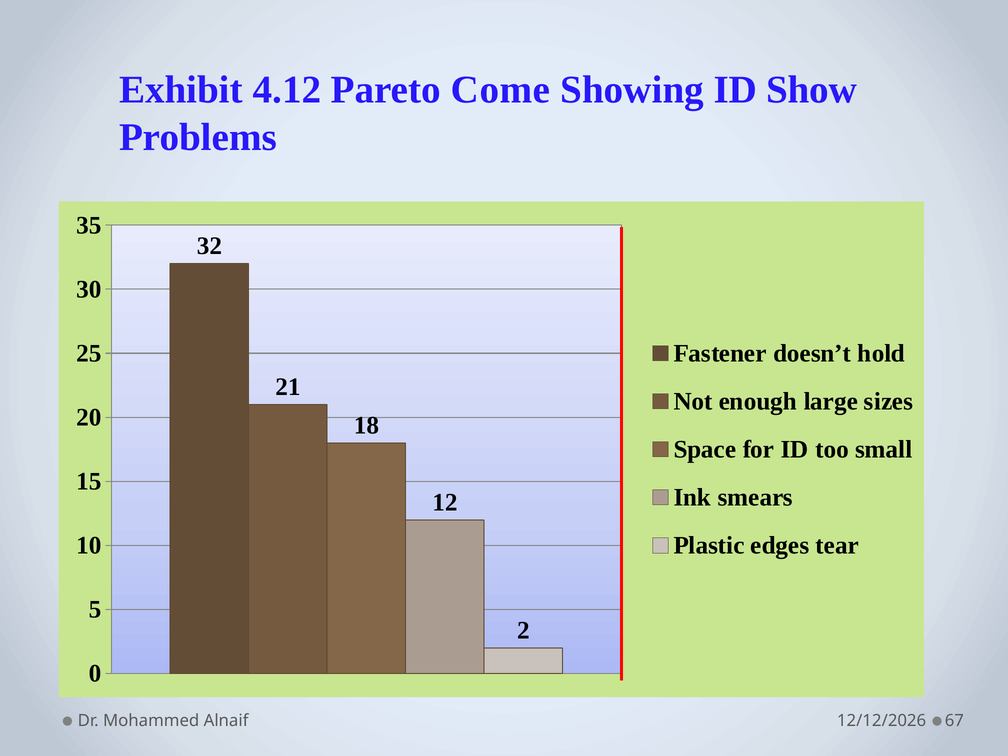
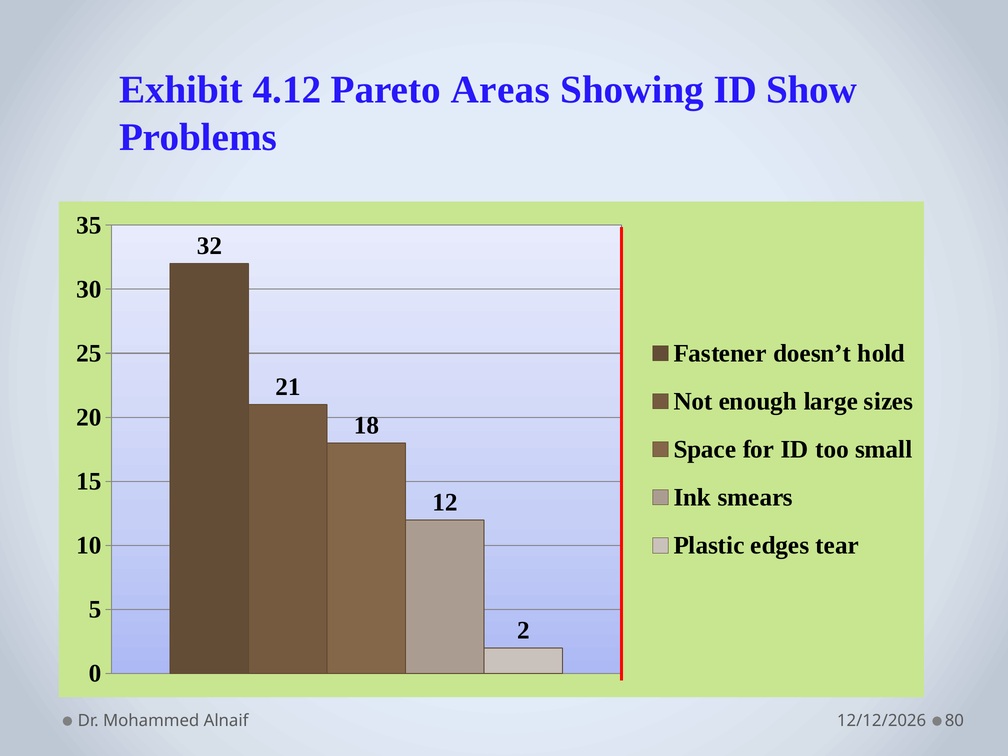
Come: Come -> Areas
67: 67 -> 80
